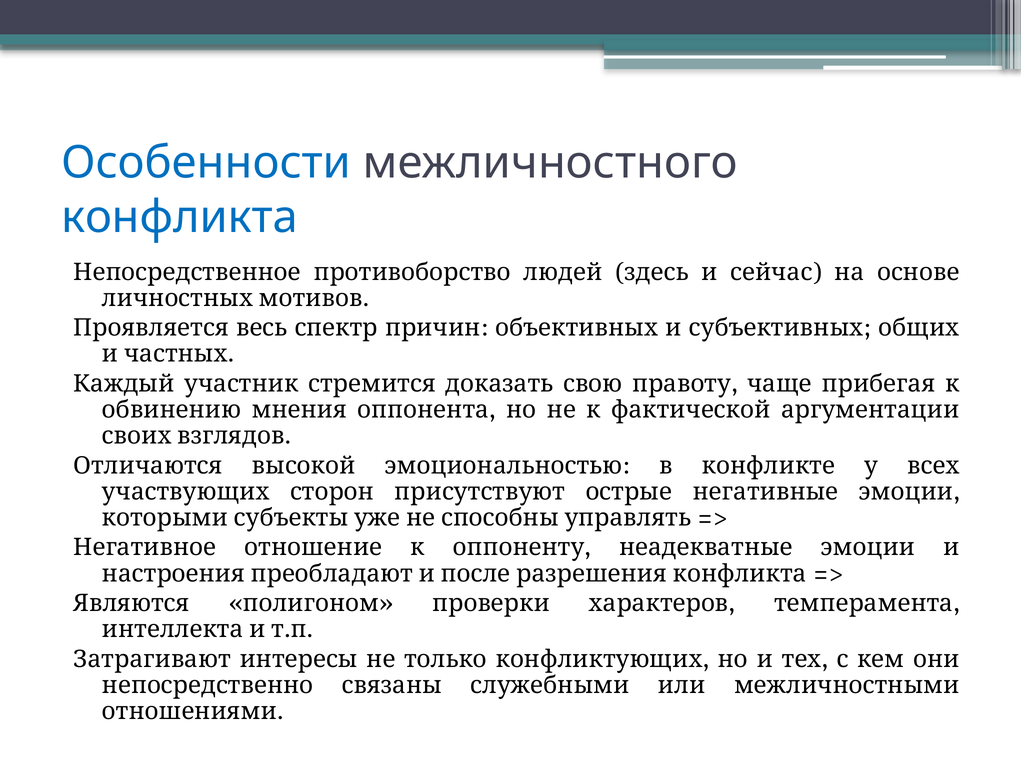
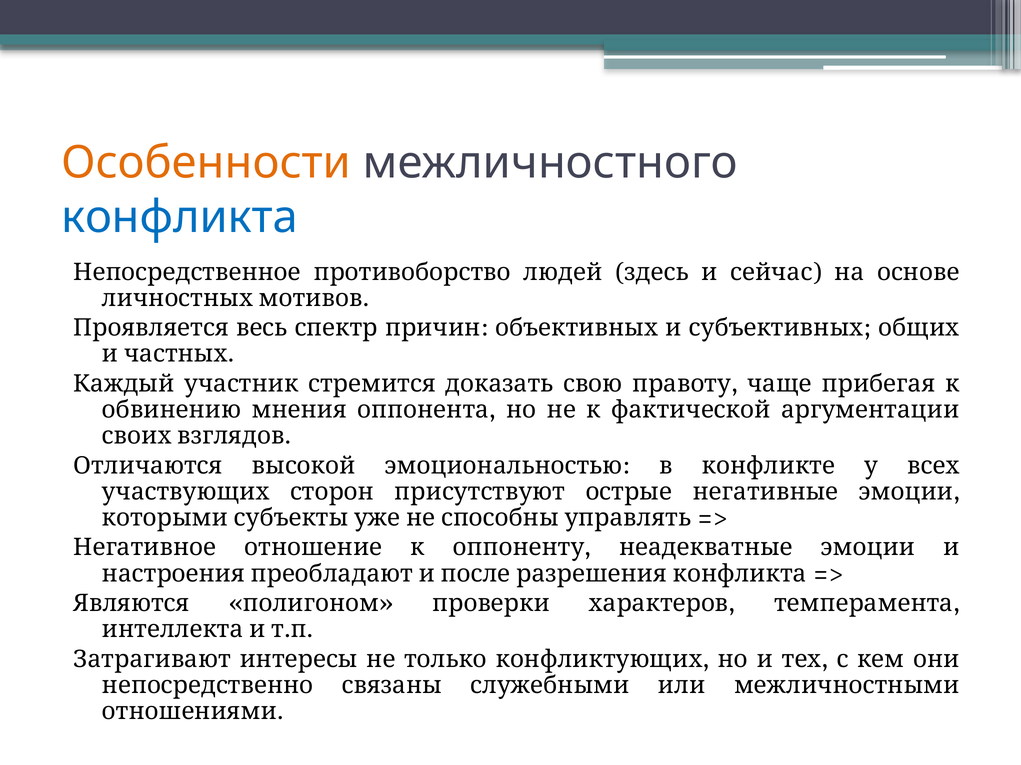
Особенности colour: blue -> orange
